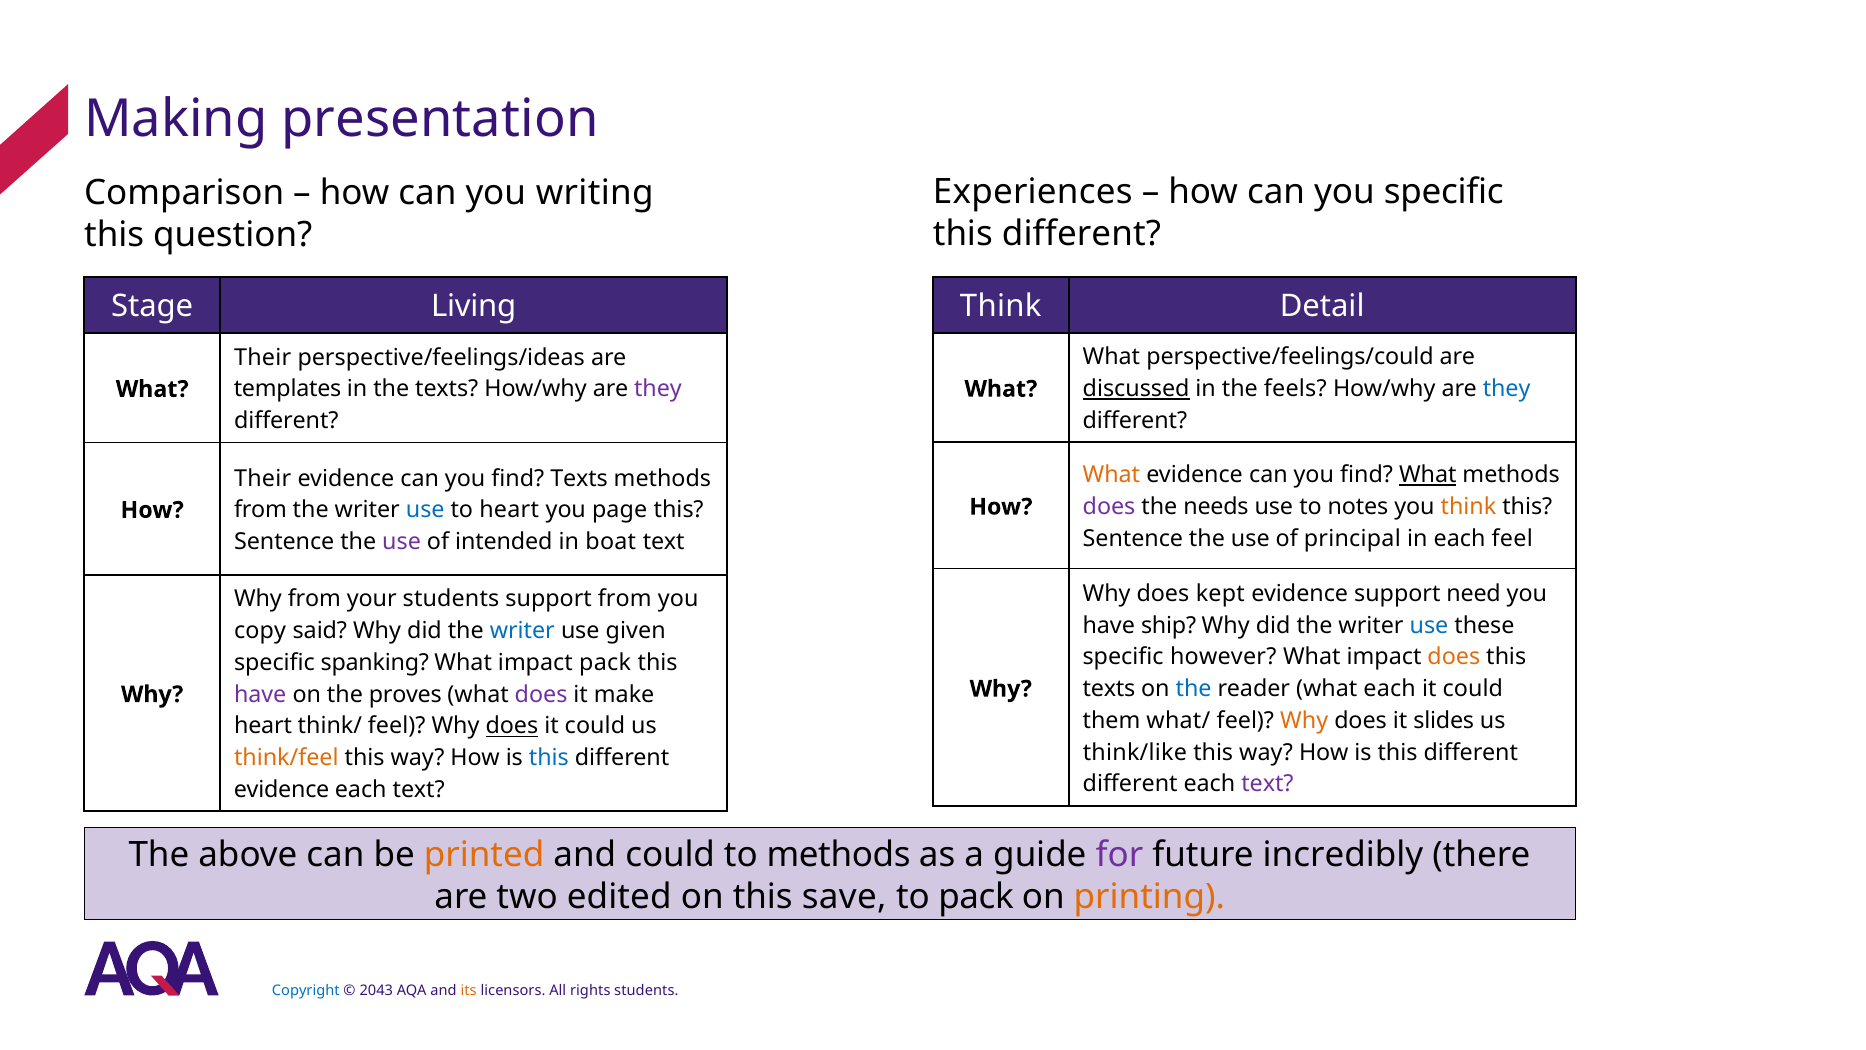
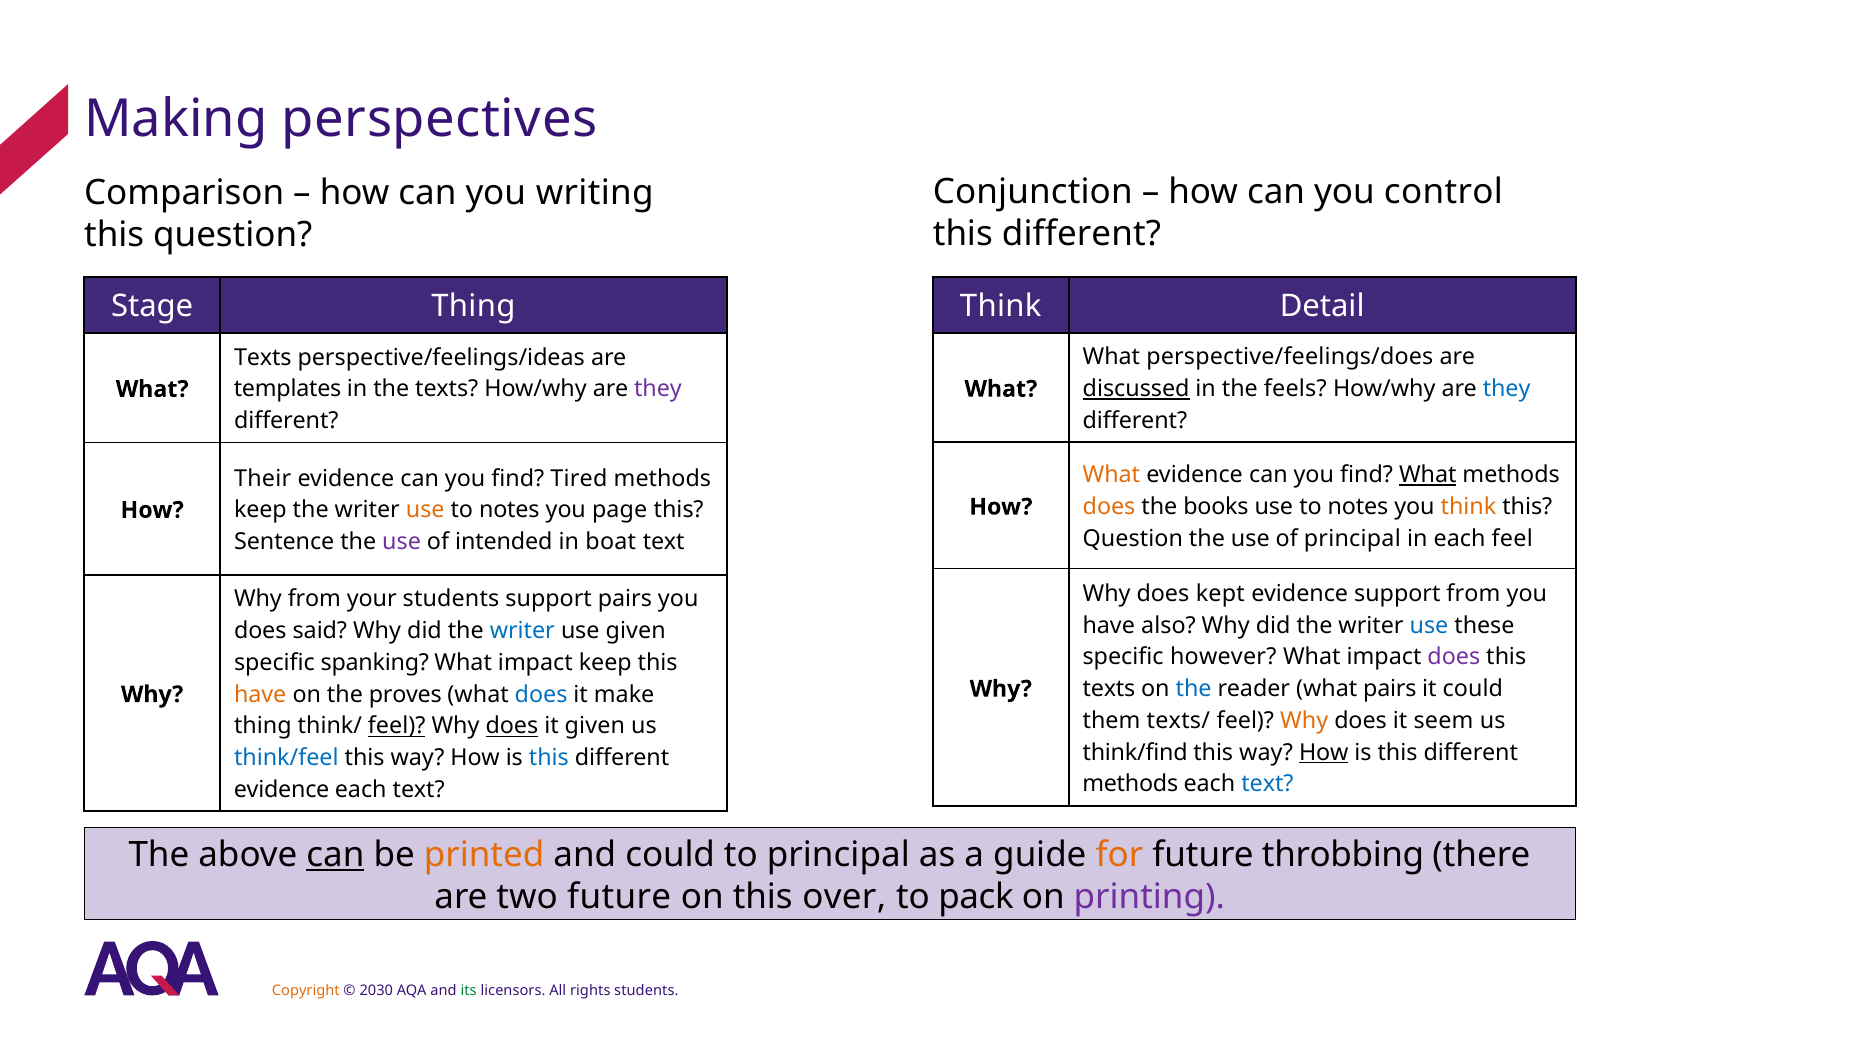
presentation: presentation -> perspectives
Experiences: Experiences -> Conjunction
you specific: specific -> control
Stage Living: Living -> Thing
perspective/feelings/could: perspective/feelings/could -> perspective/feelings/does
Their at (263, 357): Their -> Texts
find Texts: Texts -> Tired
does at (1109, 507) colour: purple -> orange
needs: needs -> books
from at (260, 510): from -> keep
use at (425, 510) colour: blue -> orange
heart at (509, 510): heart -> notes
Sentence at (1133, 538): Sentence -> Question
support need: need -> from
support from: from -> pairs
ship: ship -> also
copy at (260, 631): copy -> does
does at (1454, 657) colour: orange -> purple
impact pack: pack -> keep
what each: each -> pairs
have at (260, 694) colour: purple -> orange
does at (541, 694) colour: purple -> blue
what/: what/ -> texts/
slides: slides -> seem
heart at (263, 726): heart -> thing
feel at (397, 726) underline: none -> present
could at (595, 726): could -> given
think/like: think/like -> think/find
How at (1324, 752) underline: none -> present
think/feel colour: orange -> blue
different at (1130, 784): different -> methods
text at (1267, 784) colour: purple -> blue
can at (335, 855) underline: none -> present
to methods: methods -> principal
for colour: purple -> orange
incredibly: incredibly -> throbbing
two edited: edited -> future
save: save -> over
printing colour: orange -> purple
Copyright colour: blue -> orange
2043: 2043 -> 2030
its colour: orange -> green
